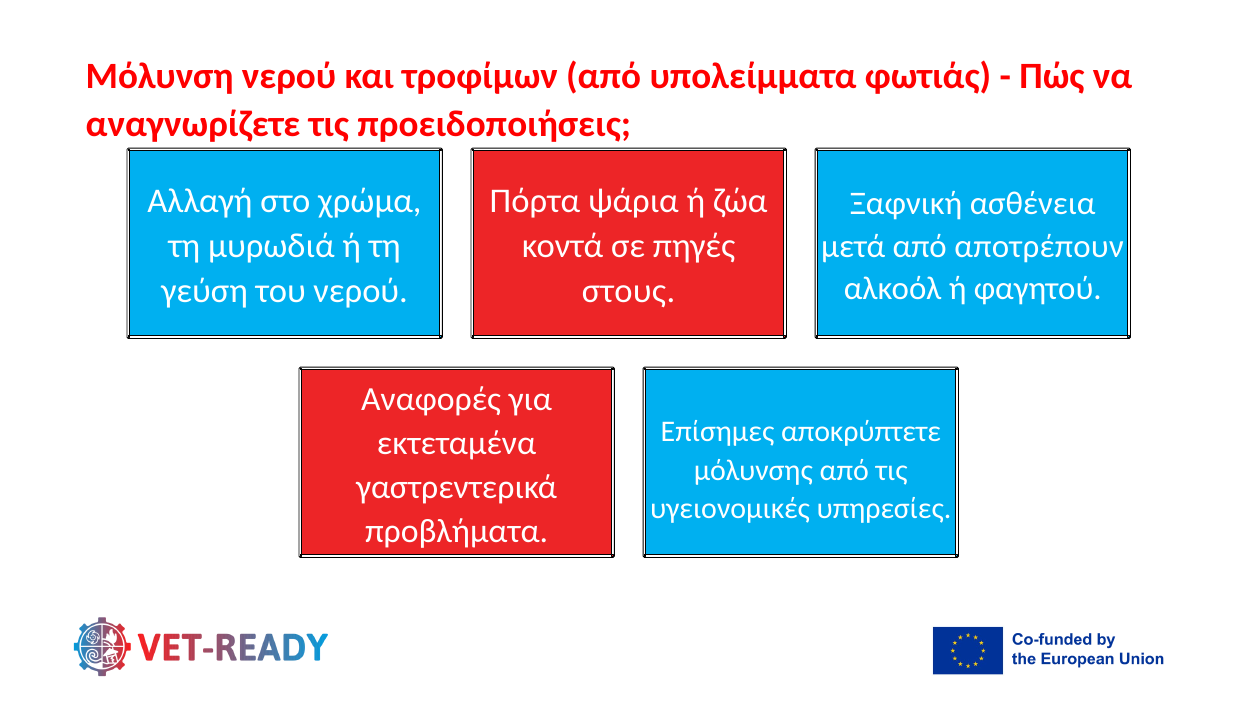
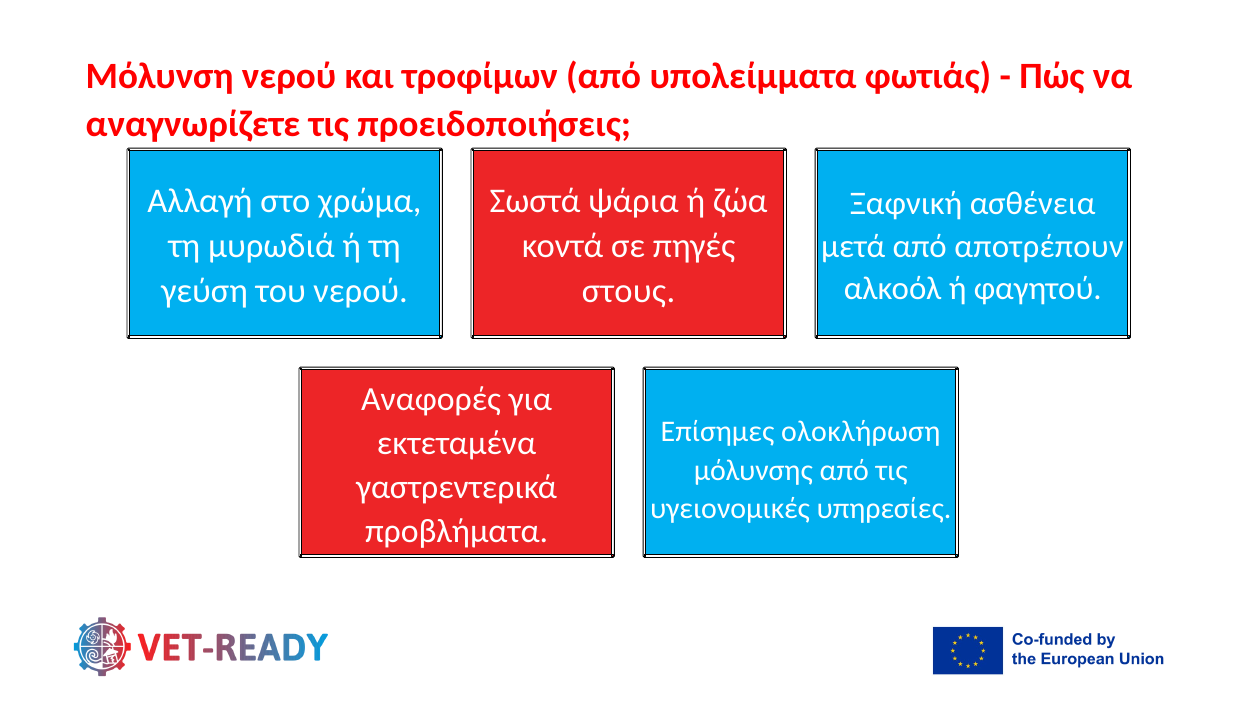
Πόρτα: Πόρτα -> Σωστά
αποκρύπτετε: αποκρύπτετε -> ολοκλήρωση
